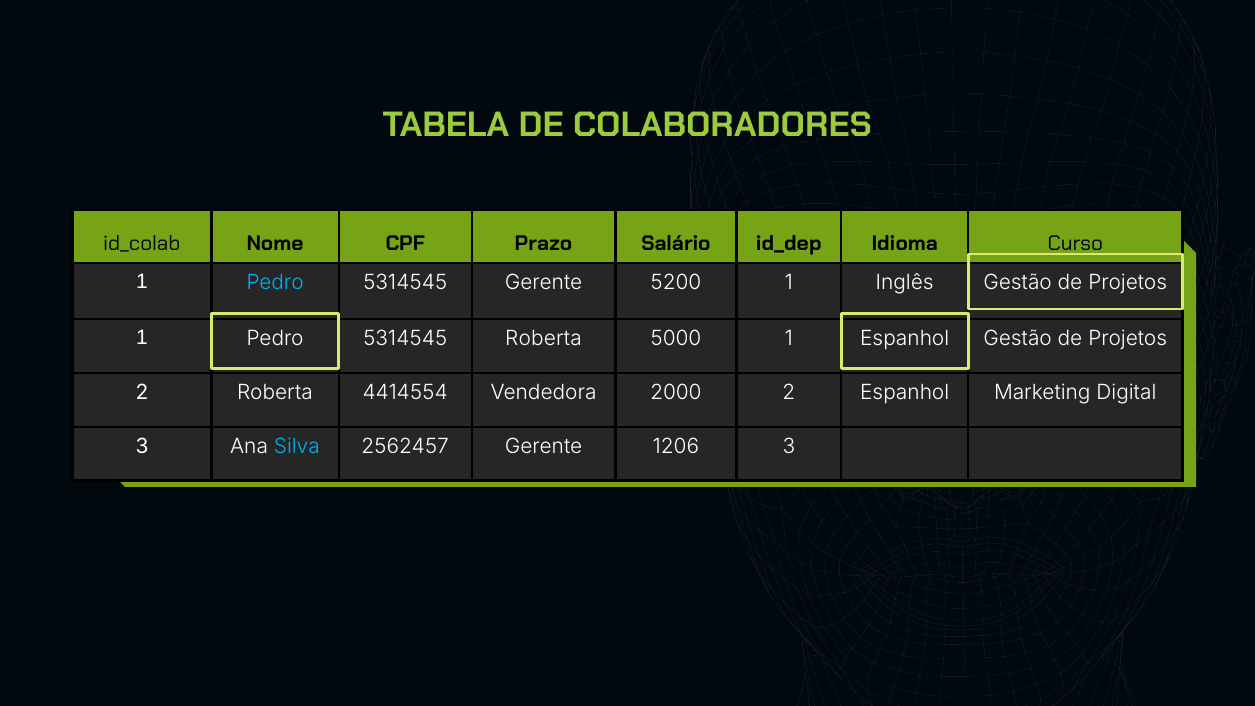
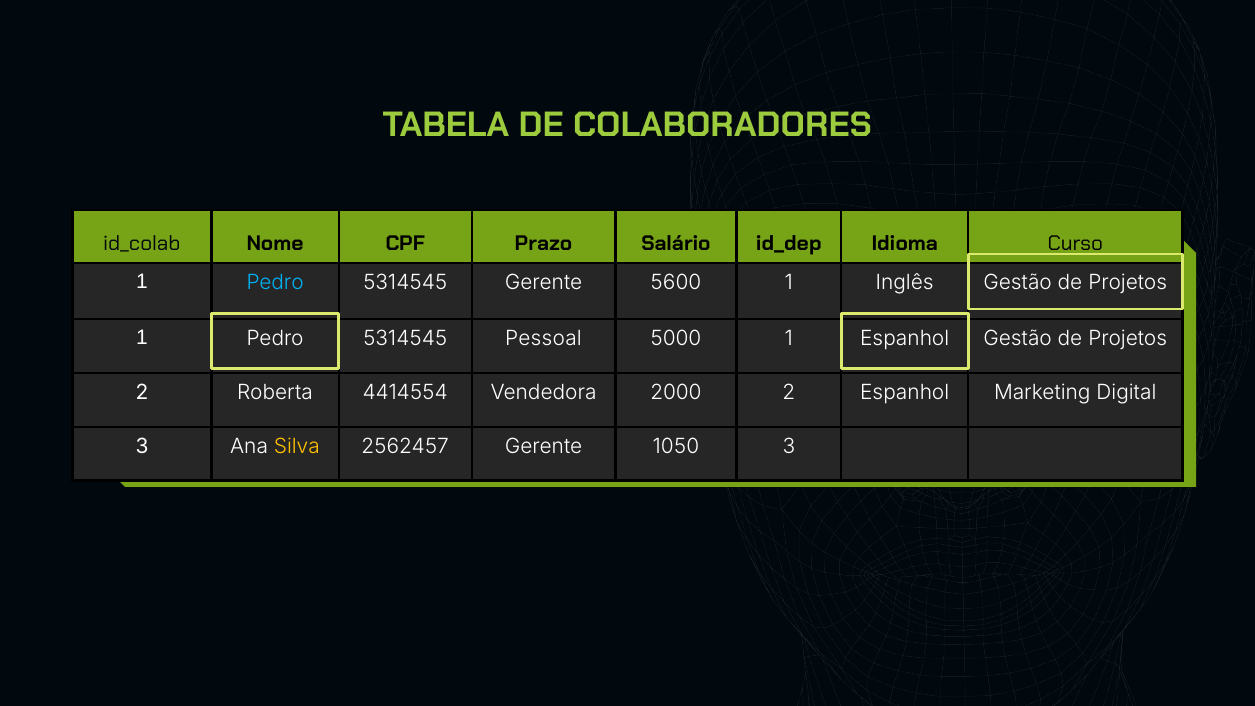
5200: 5200 -> 5600
5314545 Roberta: Roberta -> Pessoal
Silva colour: light blue -> yellow
1206: 1206 -> 1050
